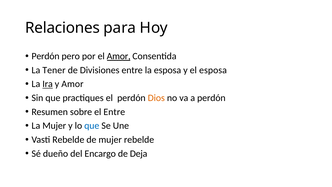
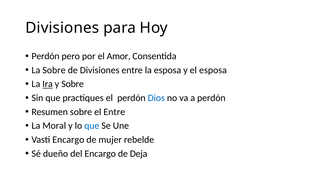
Relaciones at (62, 28): Relaciones -> Divisiones
Amor at (119, 56) underline: present -> none
La Tener: Tener -> Sobre
y Amor: Amor -> Sobre
Dios colour: orange -> blue
La Mujer: Mujer -> Moral
Vasti Rebelde: Rebelde -> Encargo
